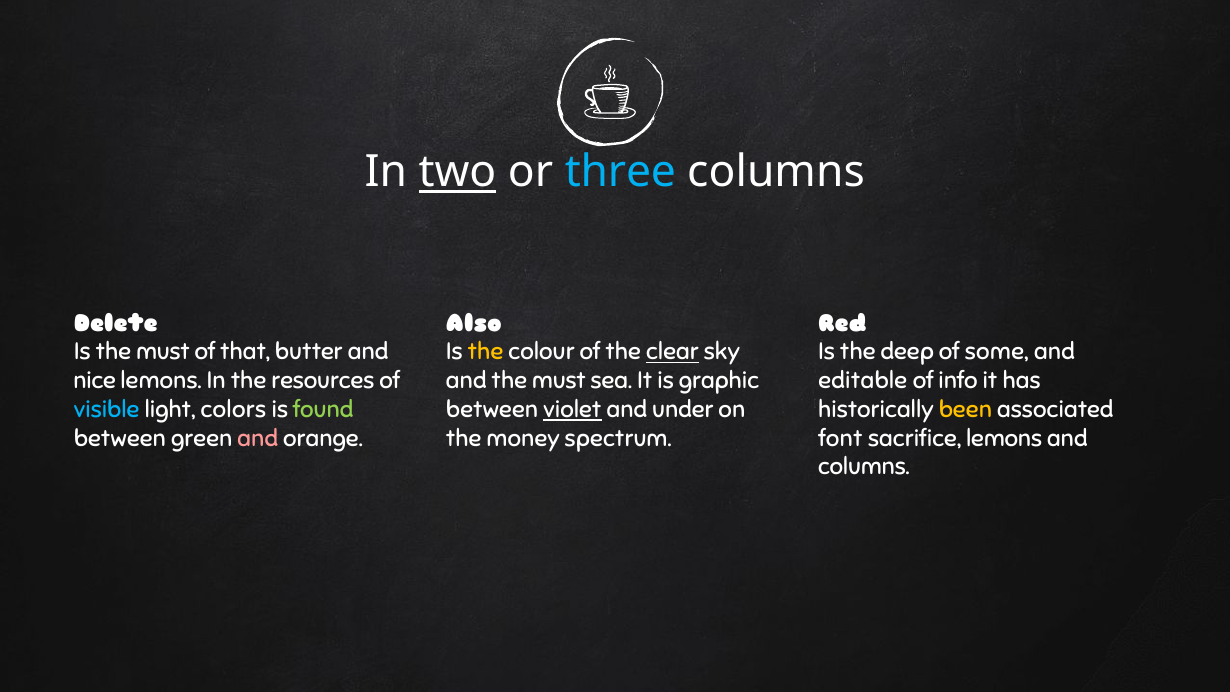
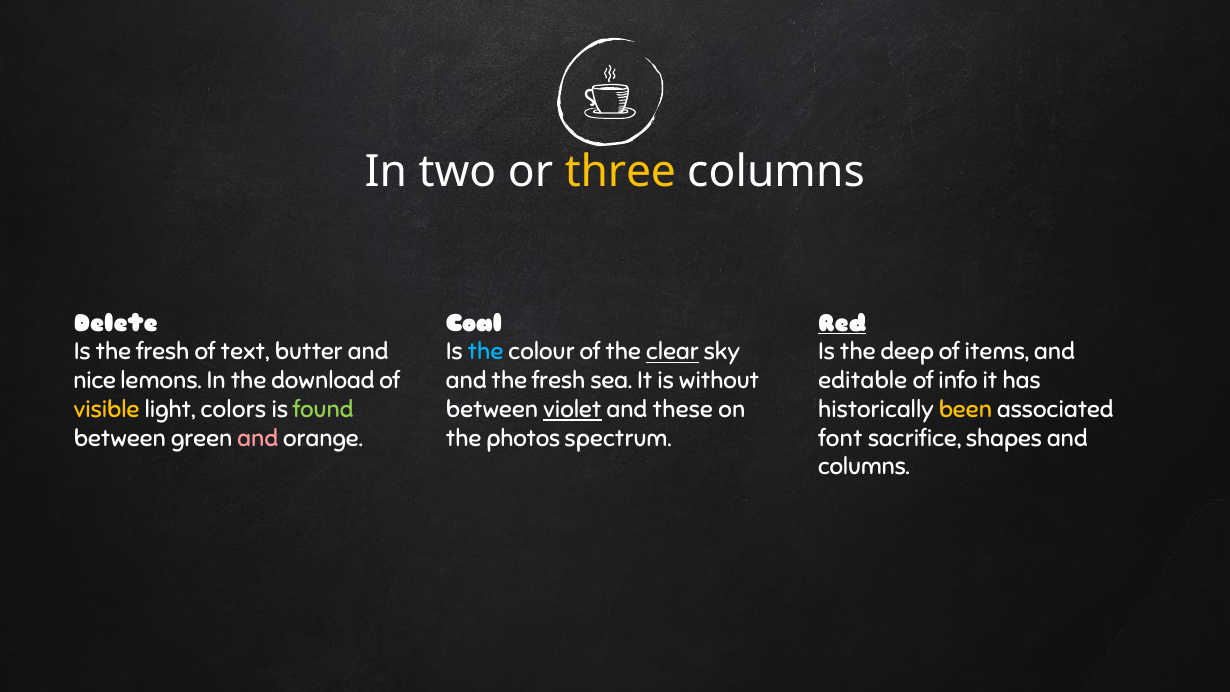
two underline: present -> none
three colour: light blue -> yellow
Also: Also -> Coal
Red underline: none -> present
Is the must: must -> fresh
that: that -> text
the at (486, 352) colour: yellow -> light blue
some: some -> items
resources: resources -> download
and the must: must -> fresh
graphic: graphic -> without
visible colour: light blue -> yellow
under: under -> these
money: money -> photos
sacrifice lemons: lemons -> shapes
